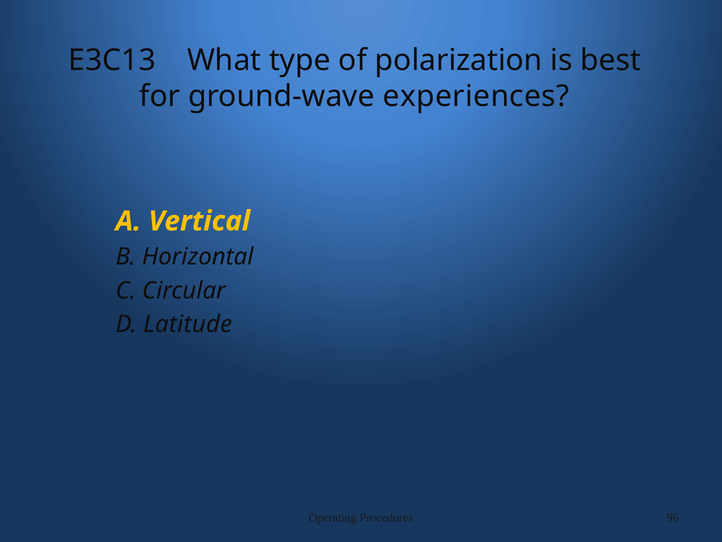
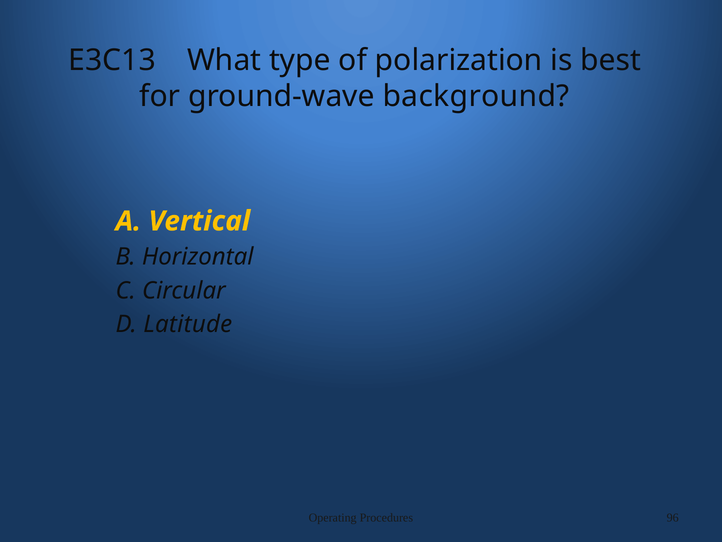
experiences: experiences -> background
